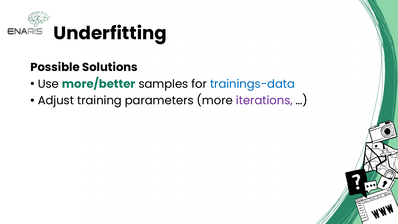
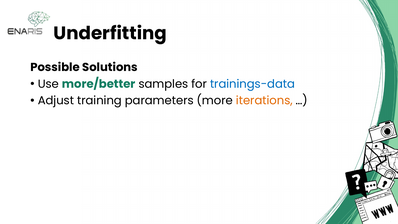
iterations colour: purple -> orange
